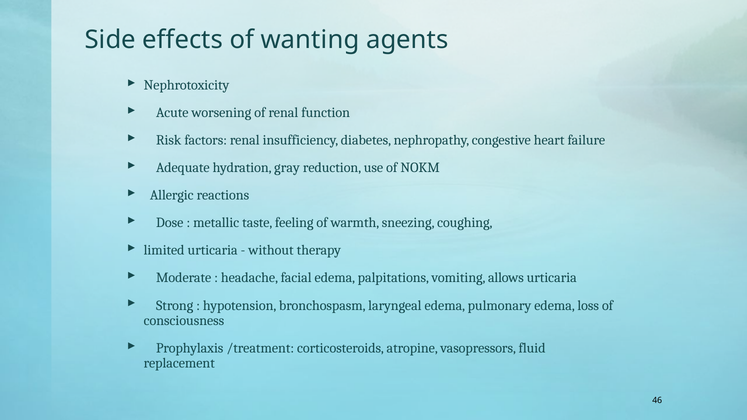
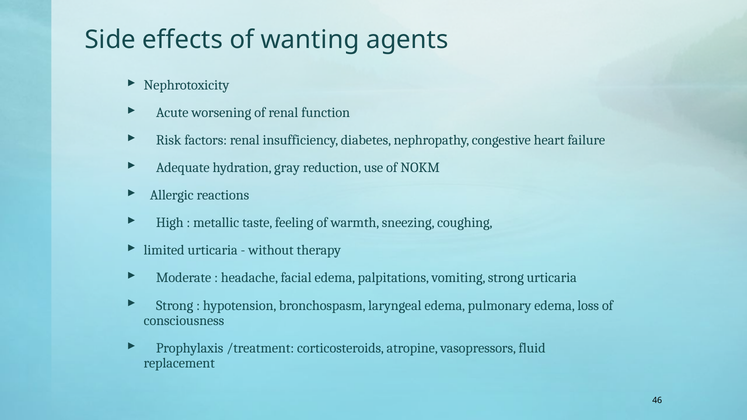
Dose: Dose -> High
vomiting allows: allows -> strong
